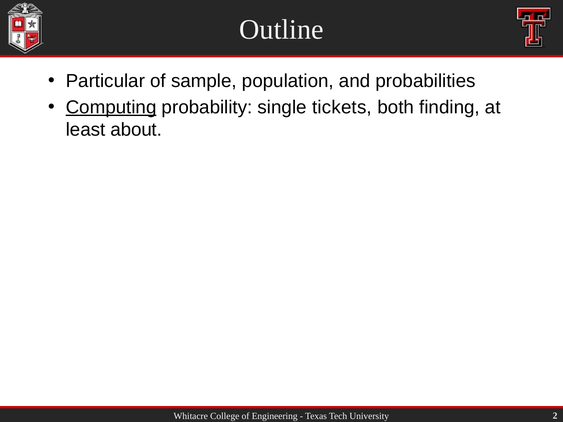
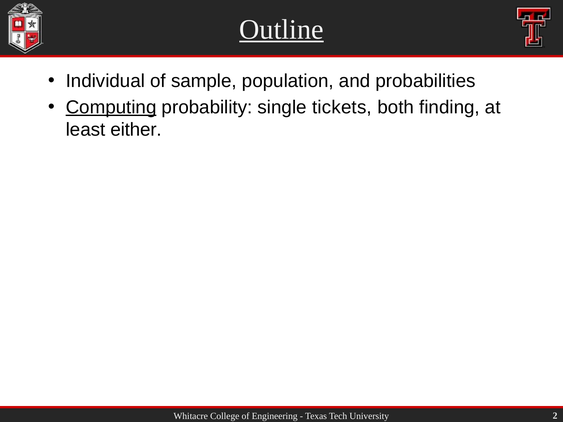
Outline underline: none -> present
Particular: Particular -> Individual
about: about -> either
